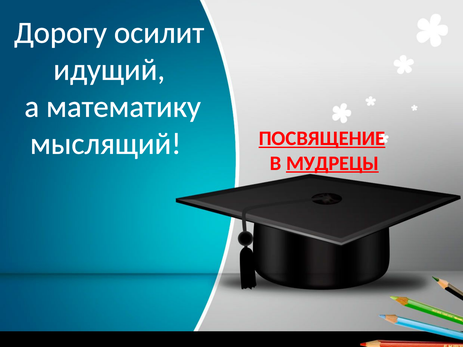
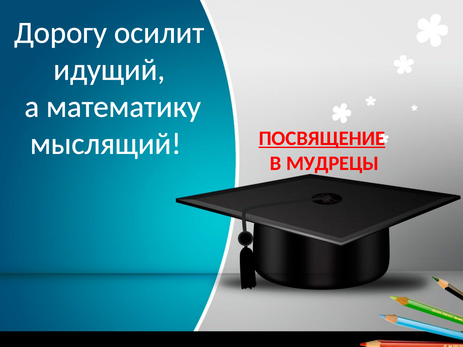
МУДРЕЦЫ underline: present -> none
